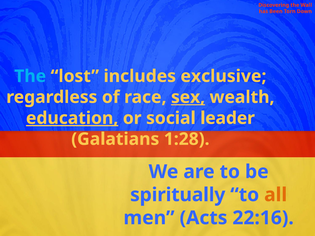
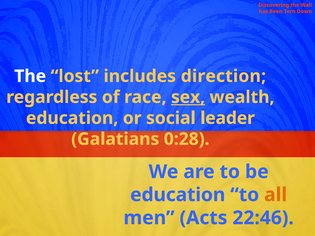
The at (30, 76) colour: light blue -> white
exclusive: exclusive -> direction
education at (72, 118) underline: present -> none
1:28: 1:28 -> 0:28
spiritually at (178, 195): spiritually -> education
22:16: 22:16 -> 22:46
